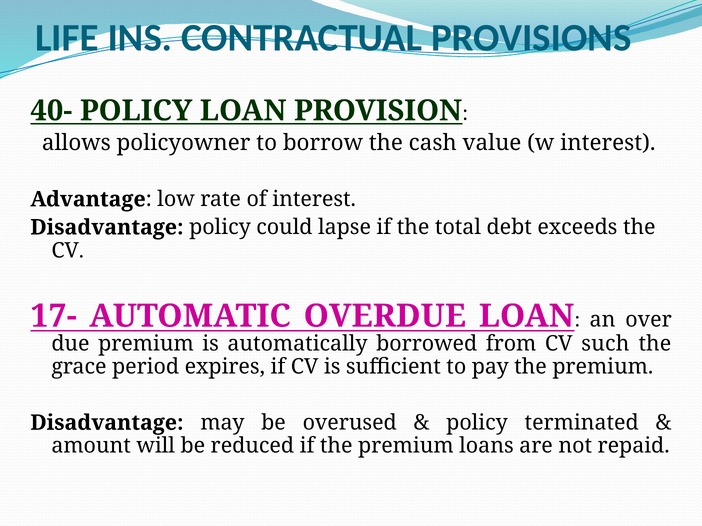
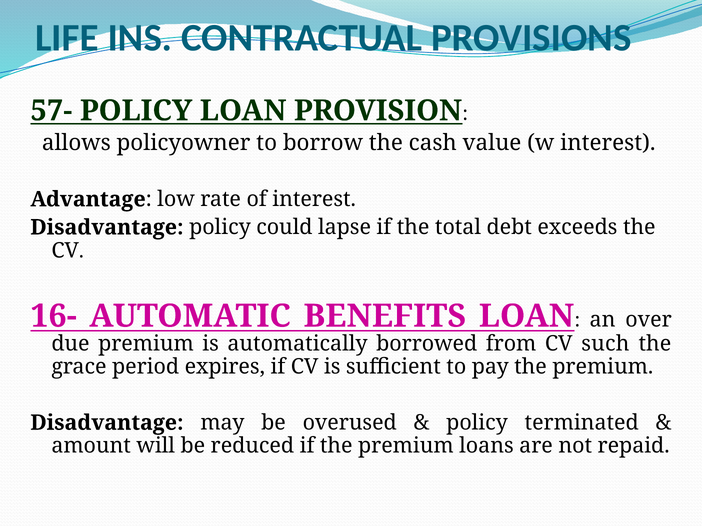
40-: 40- -> 57-
17-: 17- -> 16-
OVERDUE: OVERDUE -> BENEFITS
